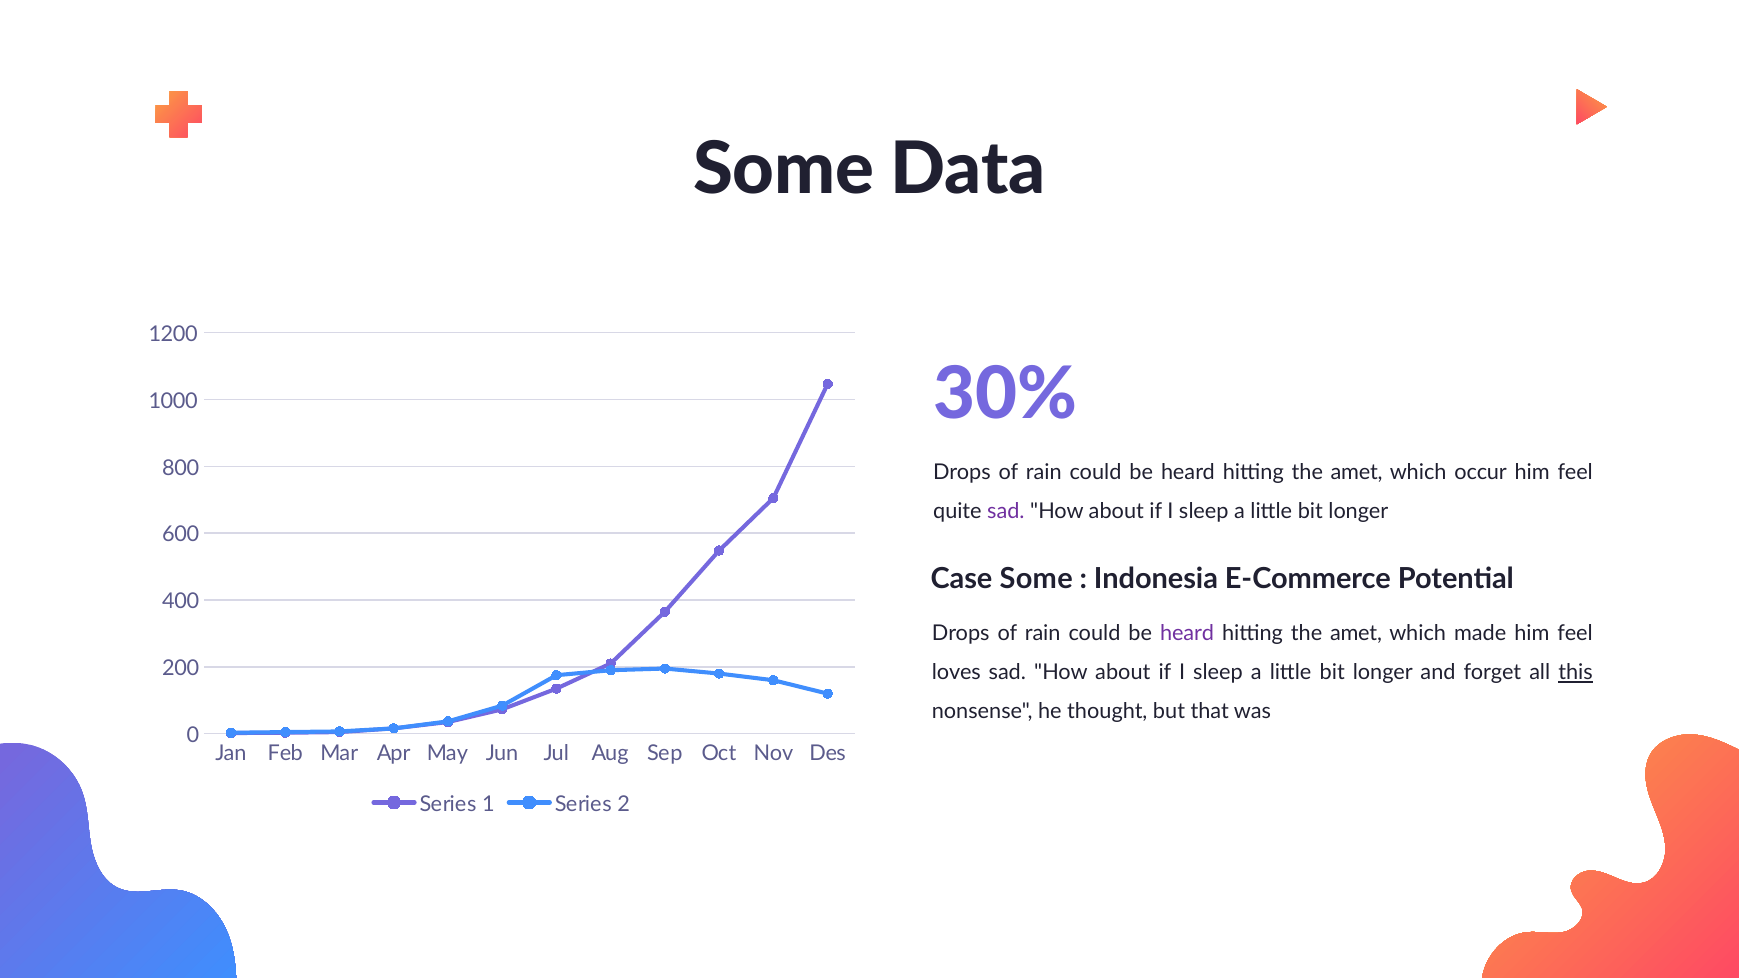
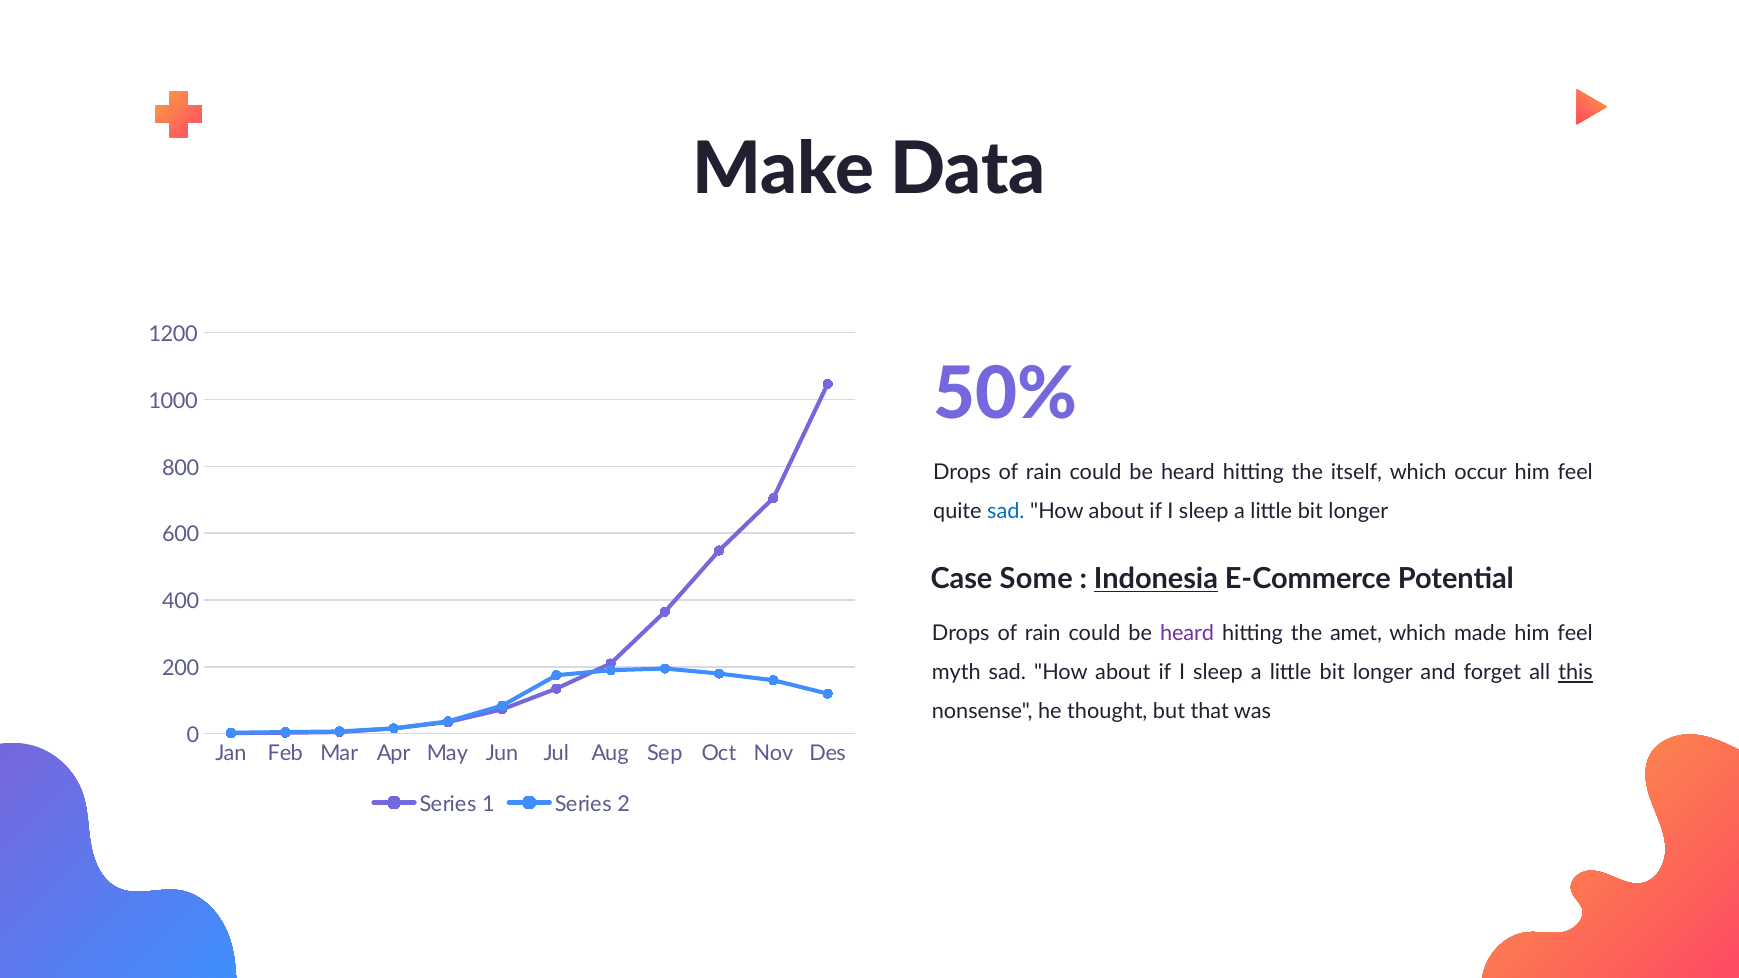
Some at (784, 169): Some -> Make
30%: 30% -> 50%
amet at (1357, 472): amet -> itself
sad at (1006, 511) colour: purple -> blue
Indonesia underline: none -> present
loves: loves -> myth
